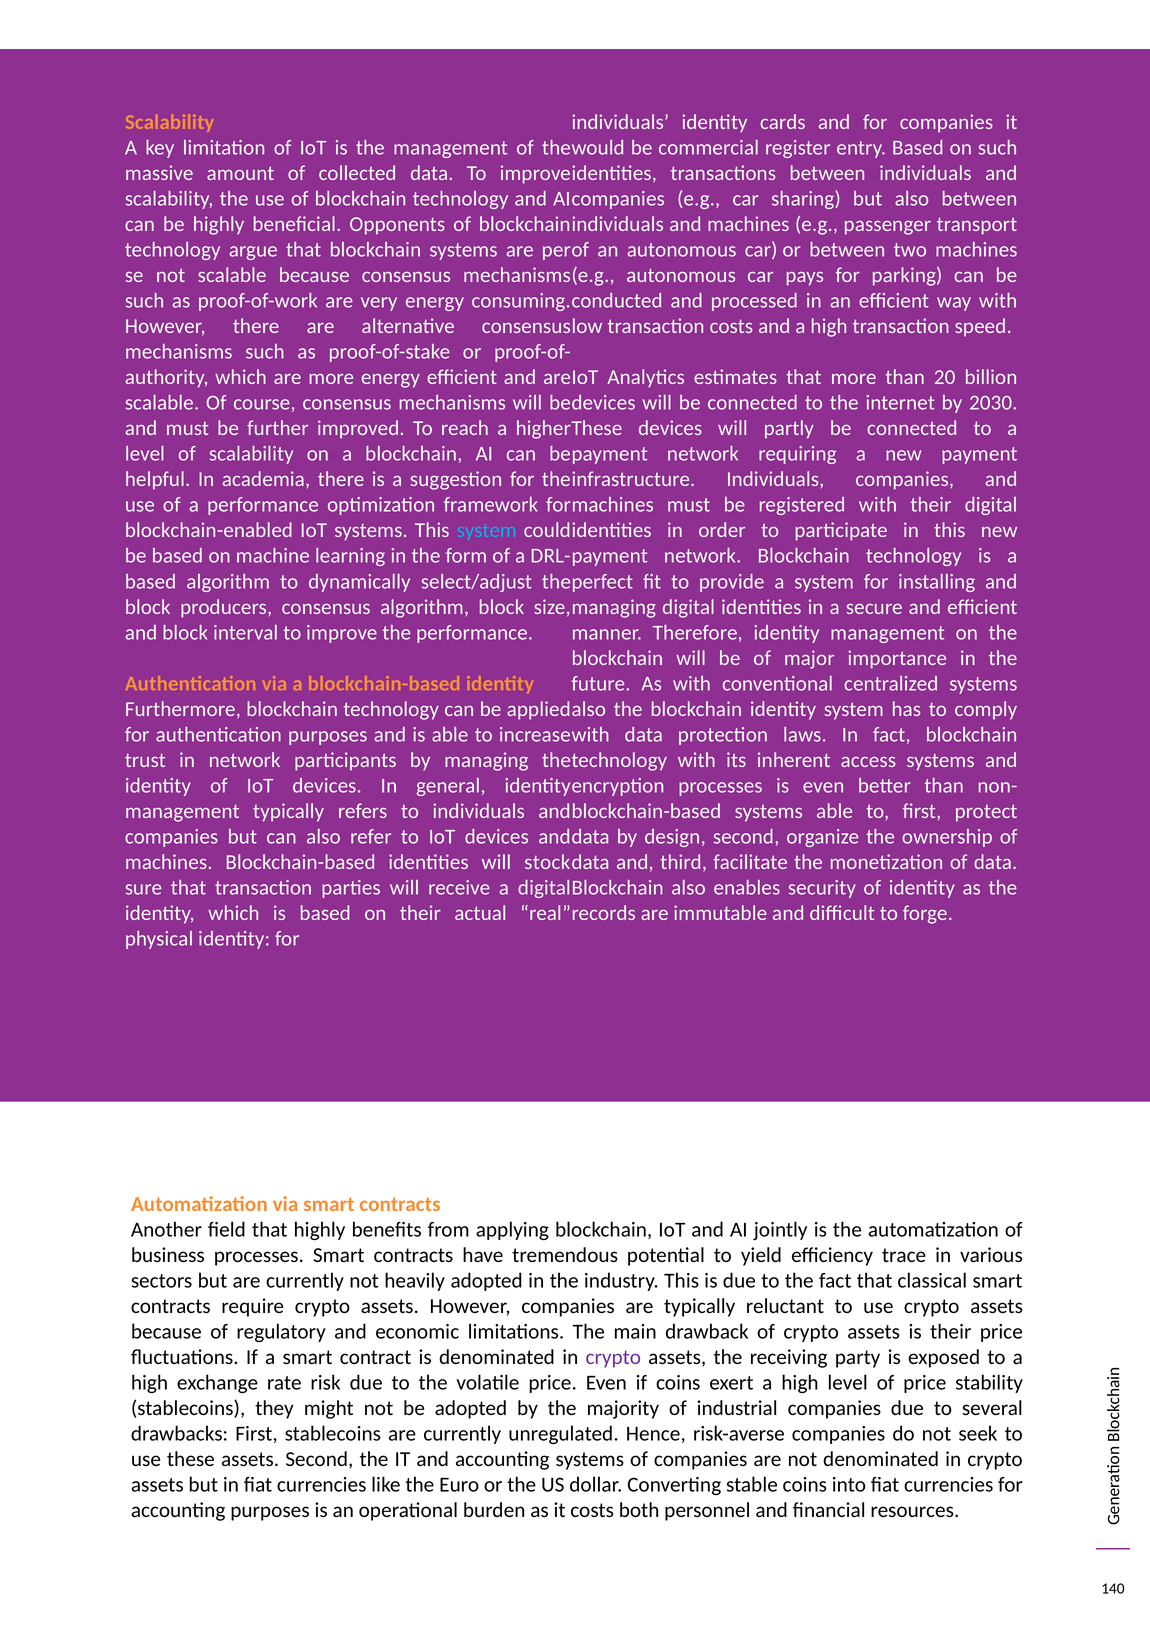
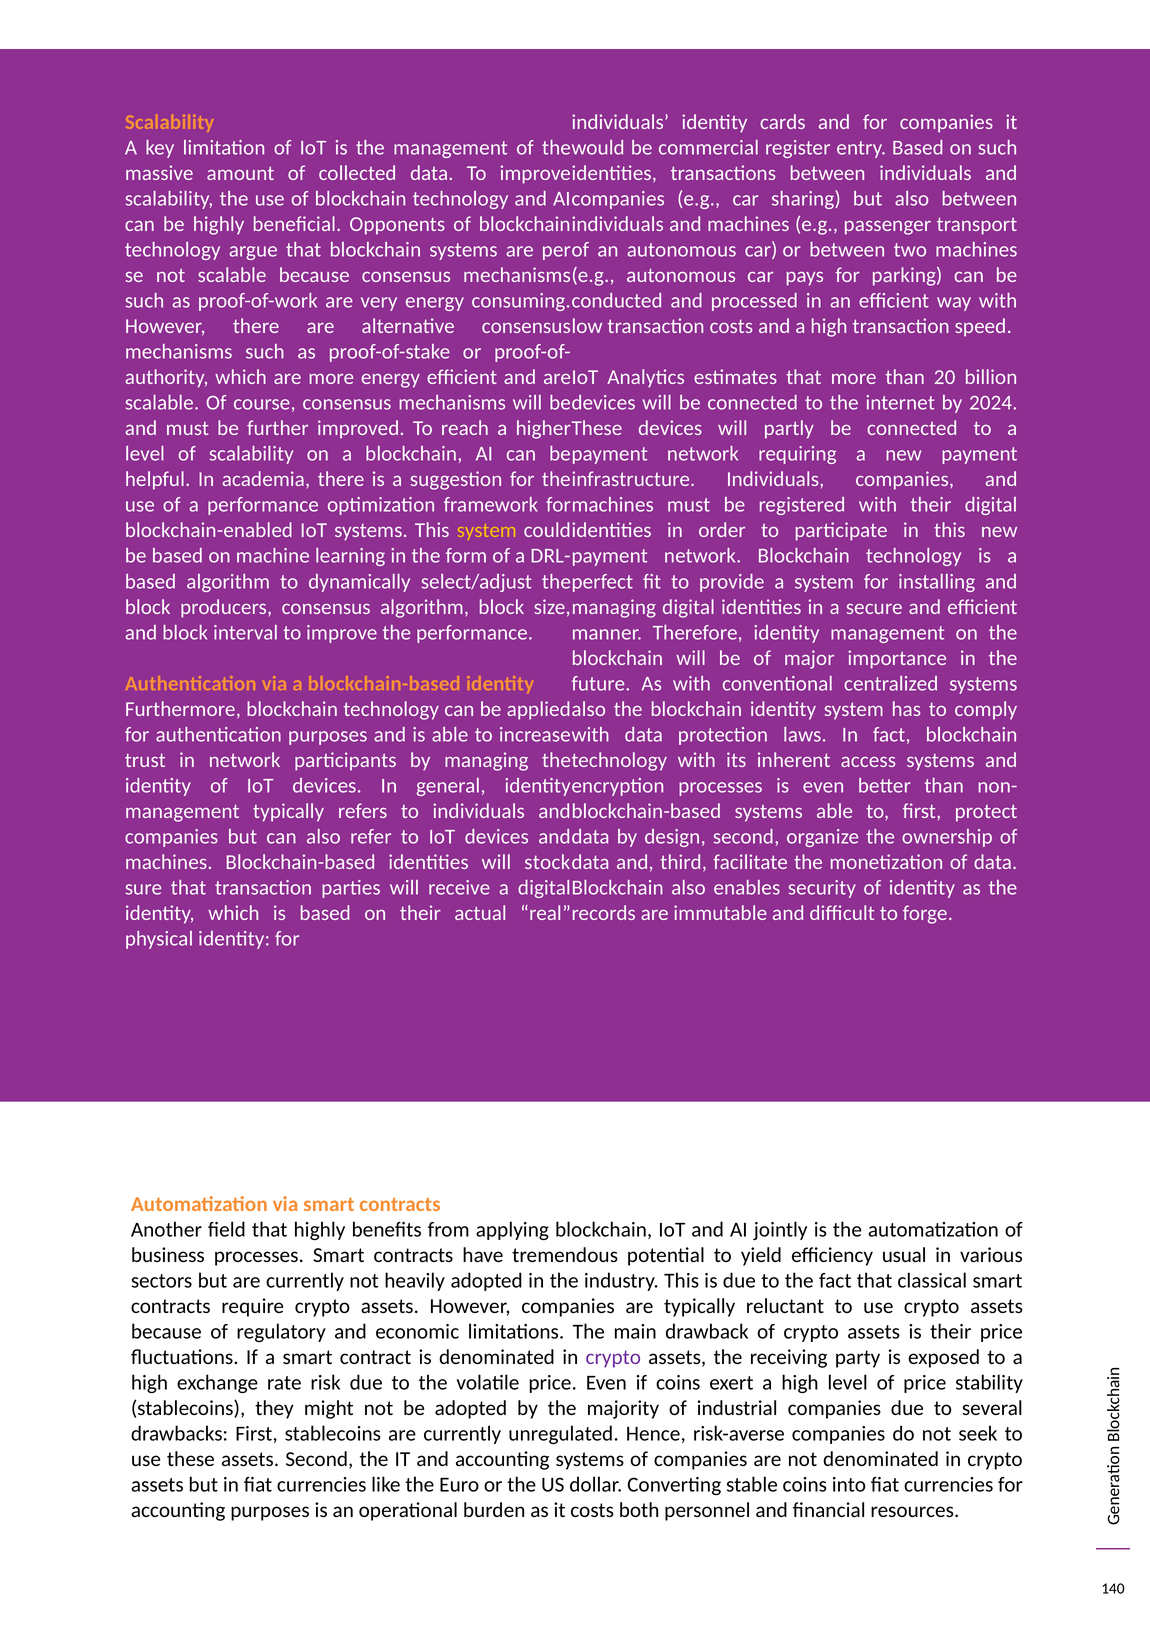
2030: 2030 -> 2024
system at (487, 531) colour: light blue -> yellow
trace: trace -> usual
